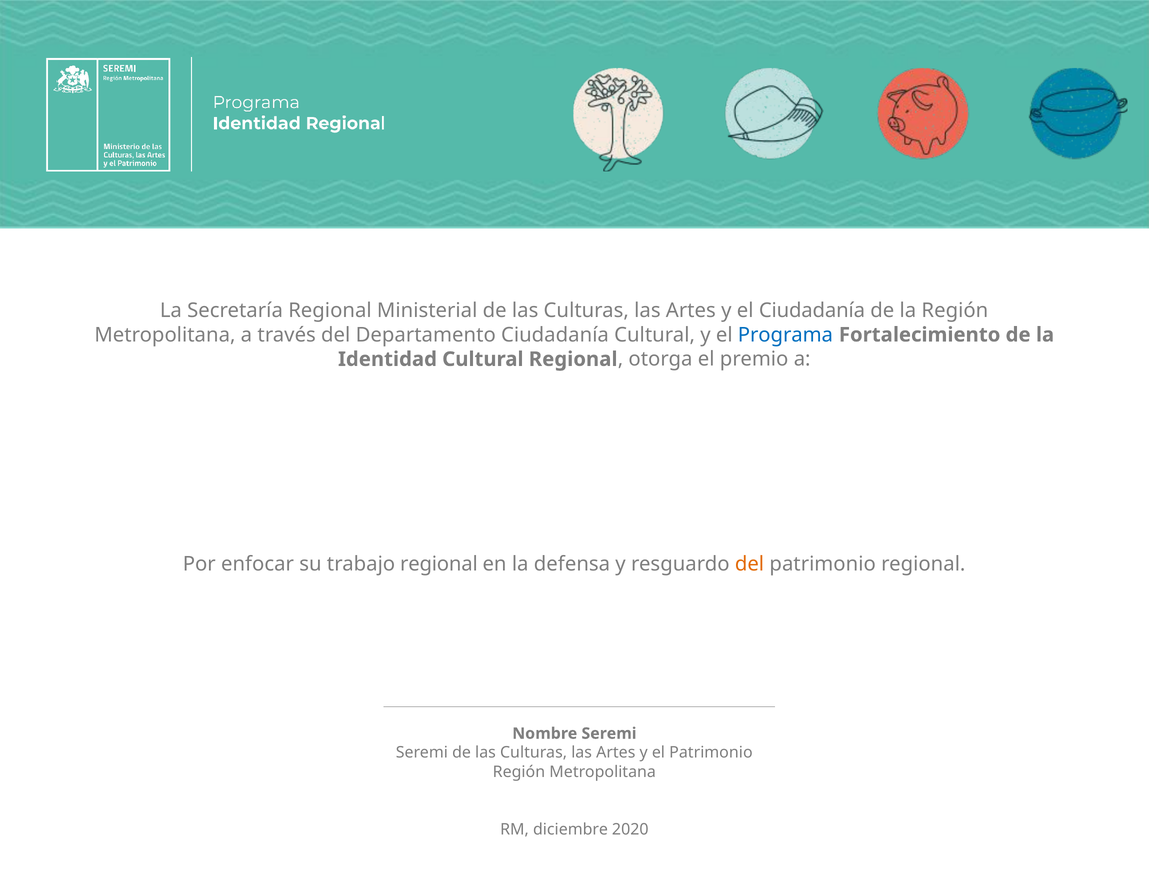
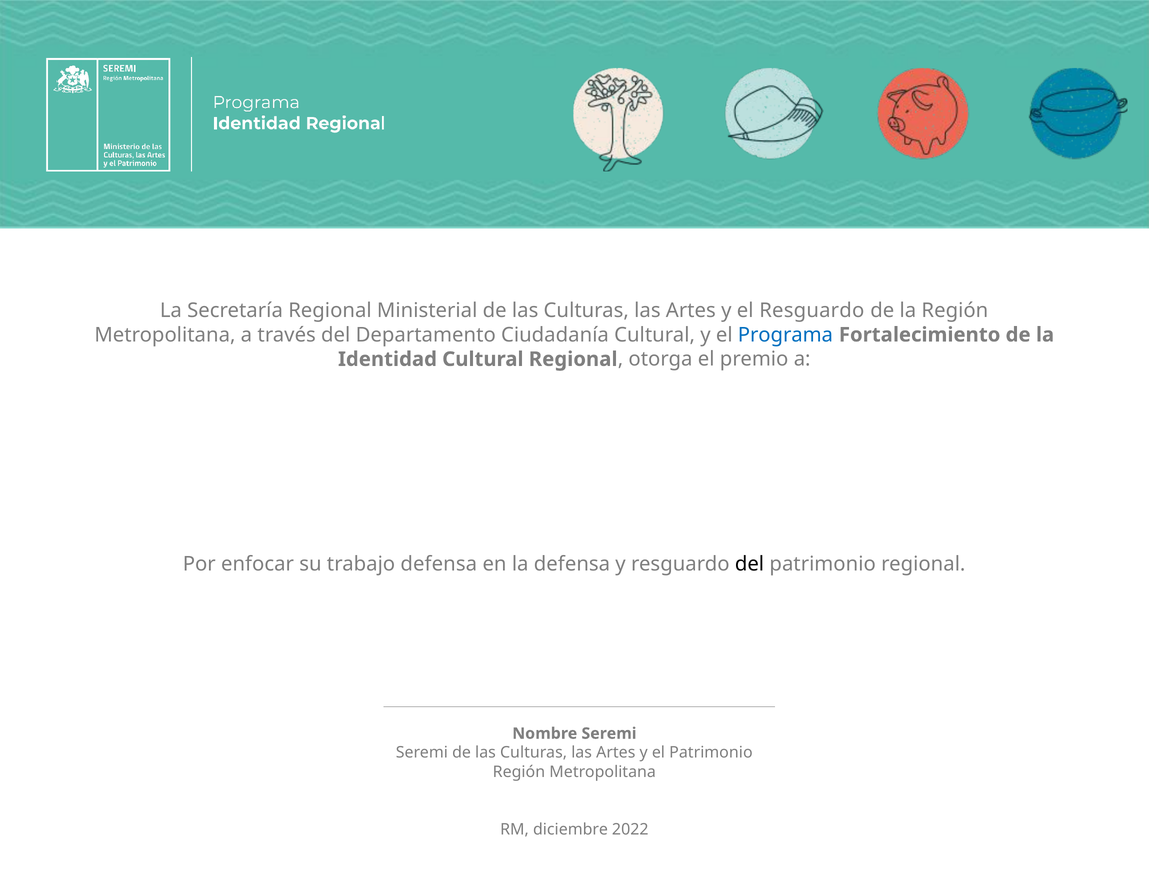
el Ciudadanía: Ciudadanía -> Resguardo
trabajo regional: regional -> defensa
del at (750, 564) colour: orange -> black
2020: 2020 -> 2022
